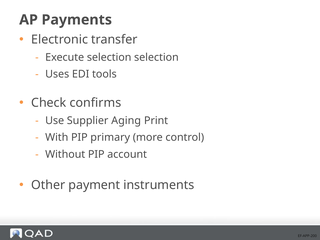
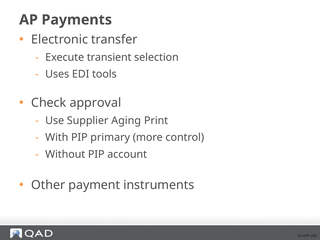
Execute selection: selection -> transient
confirms: confirms -> approval
